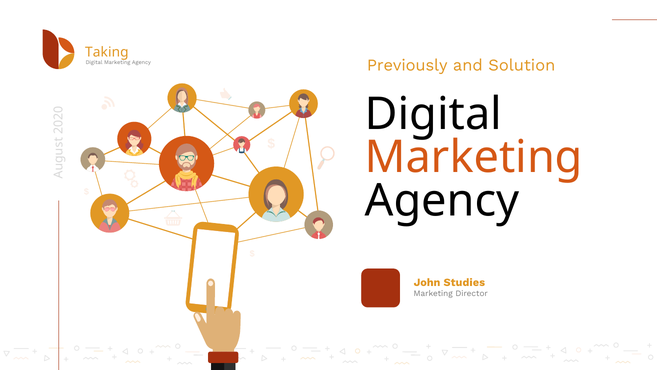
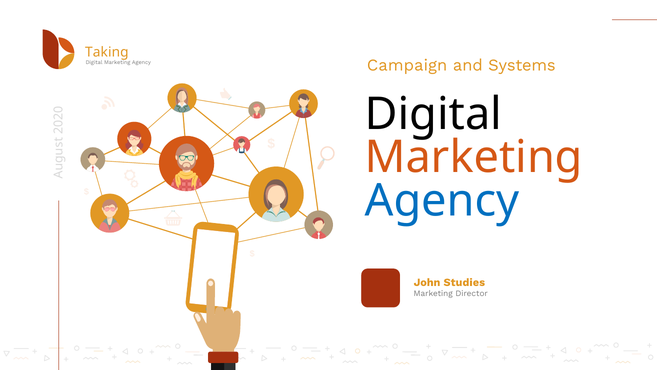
Previously: Previously -> Campaign
Solution: Solution -> Systems
Agency at (442, 201) colour: black -> blue
